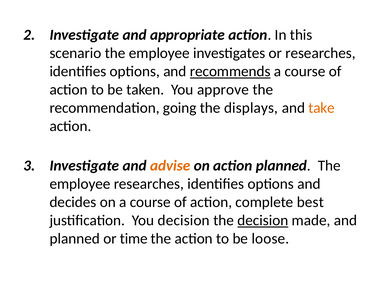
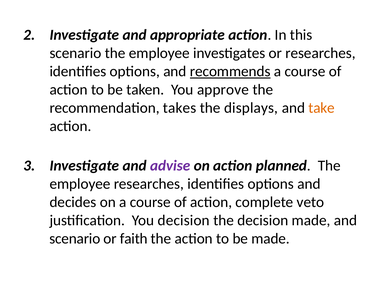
going: going -> takes
advise colour: orange -> purple
best: best -> veto
decision at (263, 221) underline: present -> none
planned at (75, 239): planned -> scenario
time: time -> faith
be loose: loose -> made
